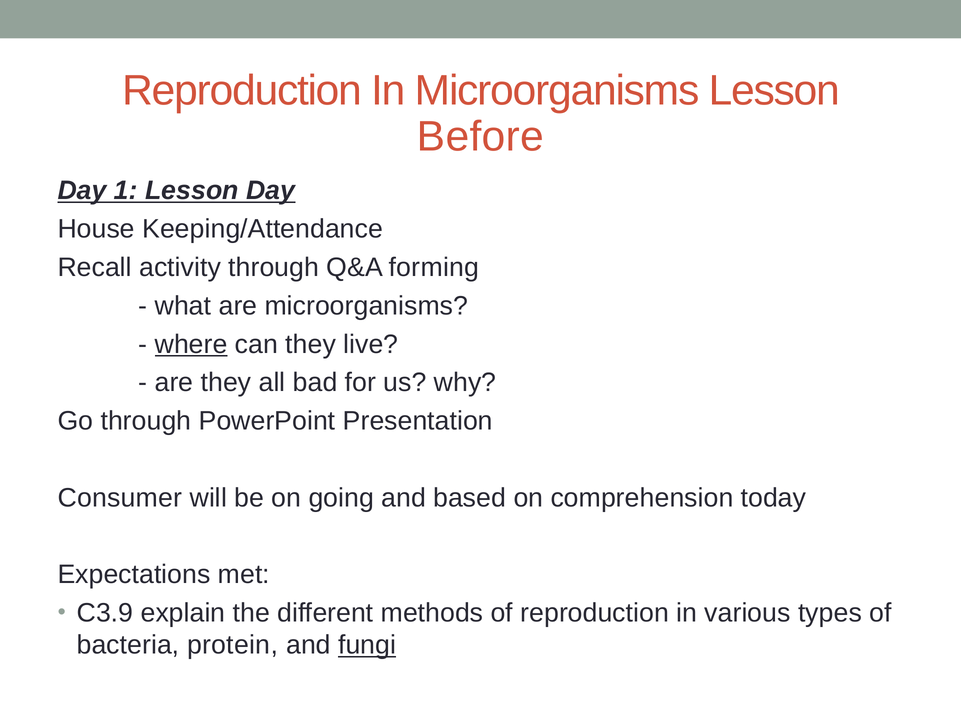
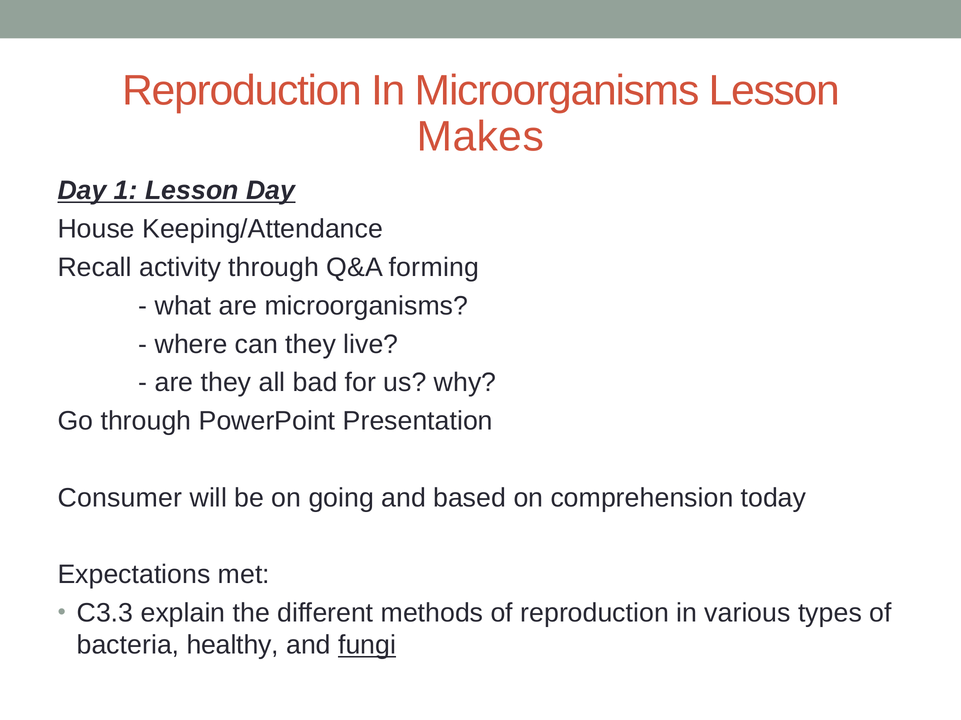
Before: Before -> Makes
where underline: present -> none
C3.9: C3.9 -> C3.3
protein: protein -> healthy
